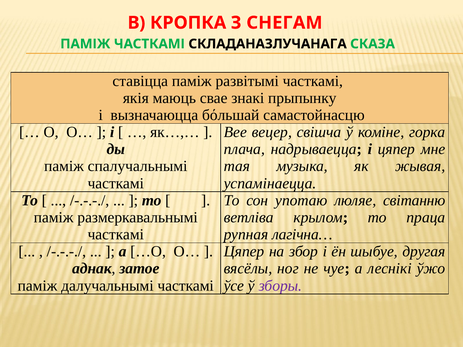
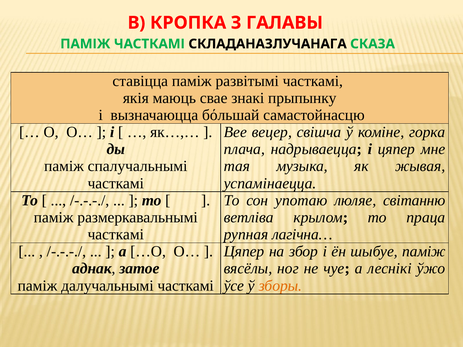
СНЕГАМ: СНЕГАМ -> ГАЛАВЫ
шыбуе другая: другая -> паміж
зборы colour: purple -> orange
